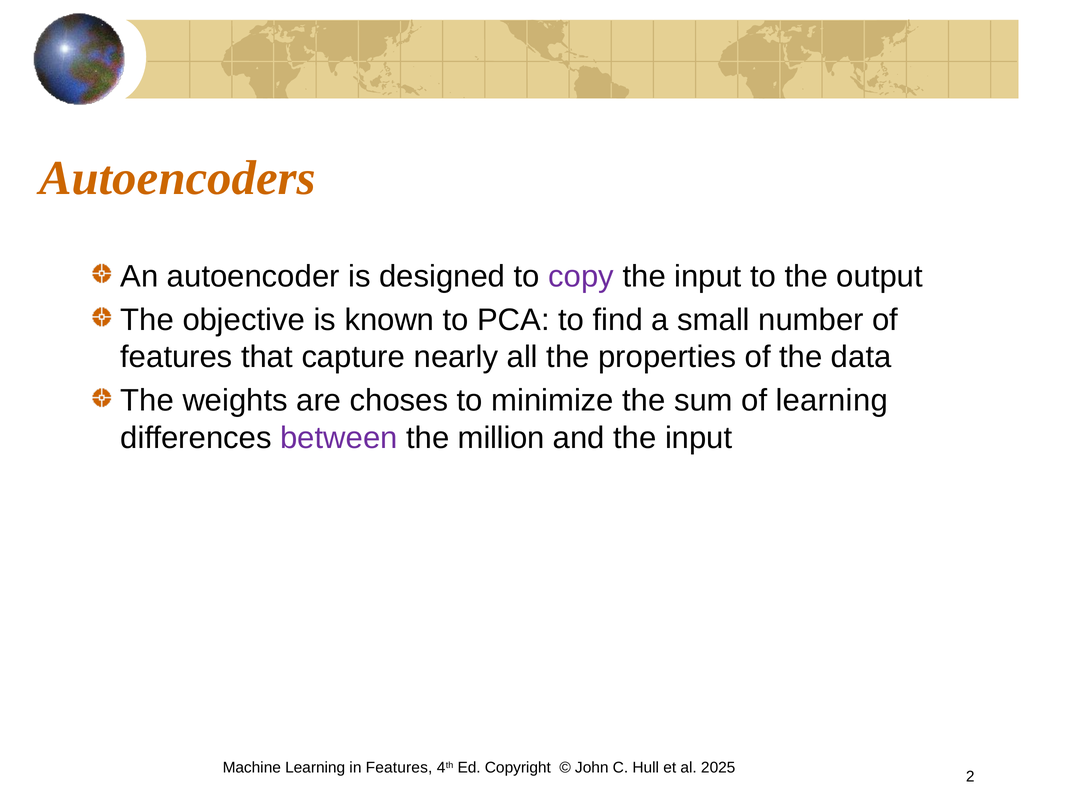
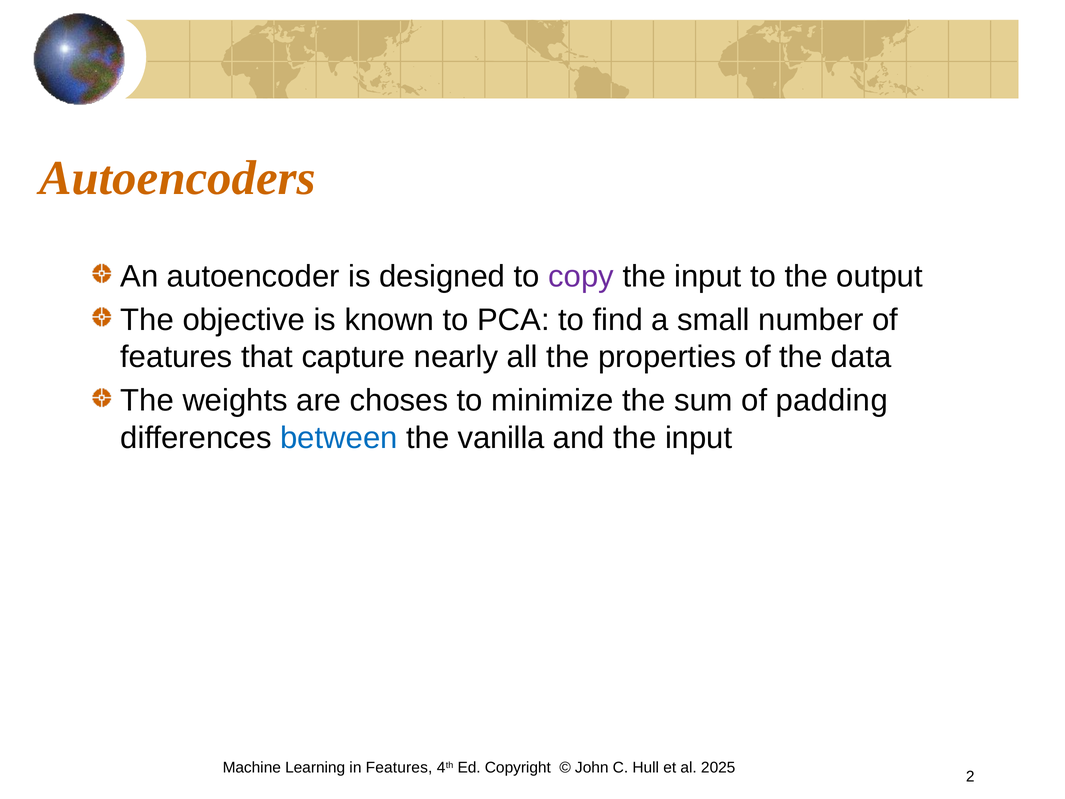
of learning: learning -> padding
between colour: purple -> blue
million: million -> vanilla
